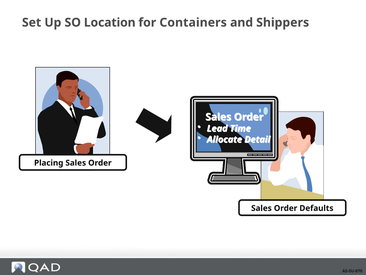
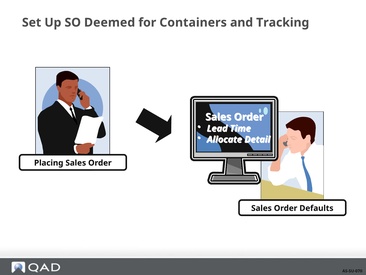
Location: Location -> Deemed
Shippers: Shippers -> Tracking
